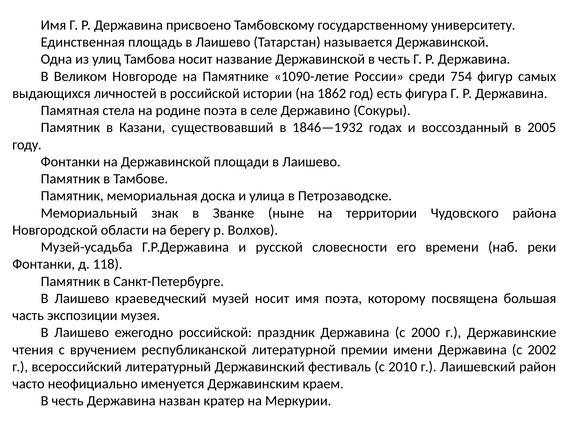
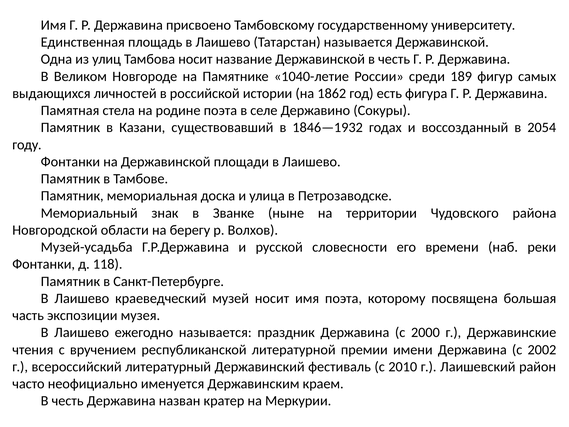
1090-летие: 1090-летие -> 1040-летие
754: 754 -> 189
2005: 2005 -> 2054
ежегодно российской: российской -> называется
